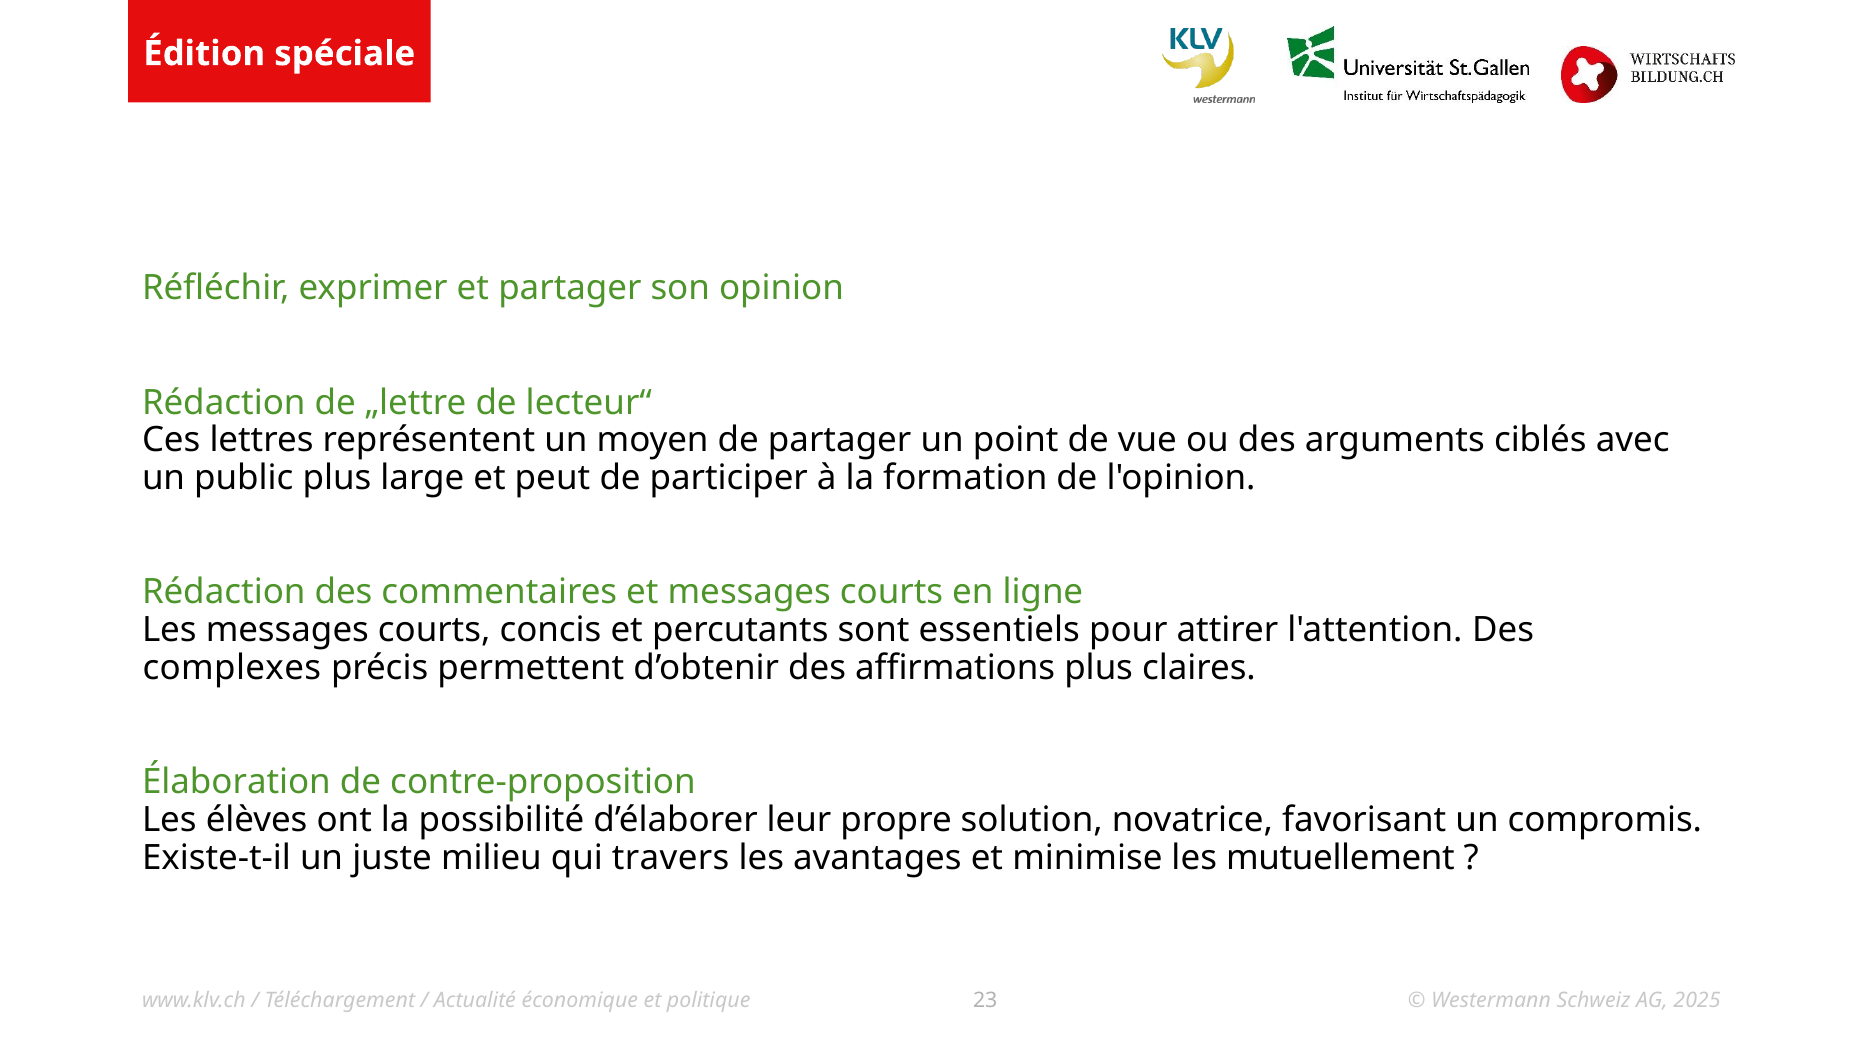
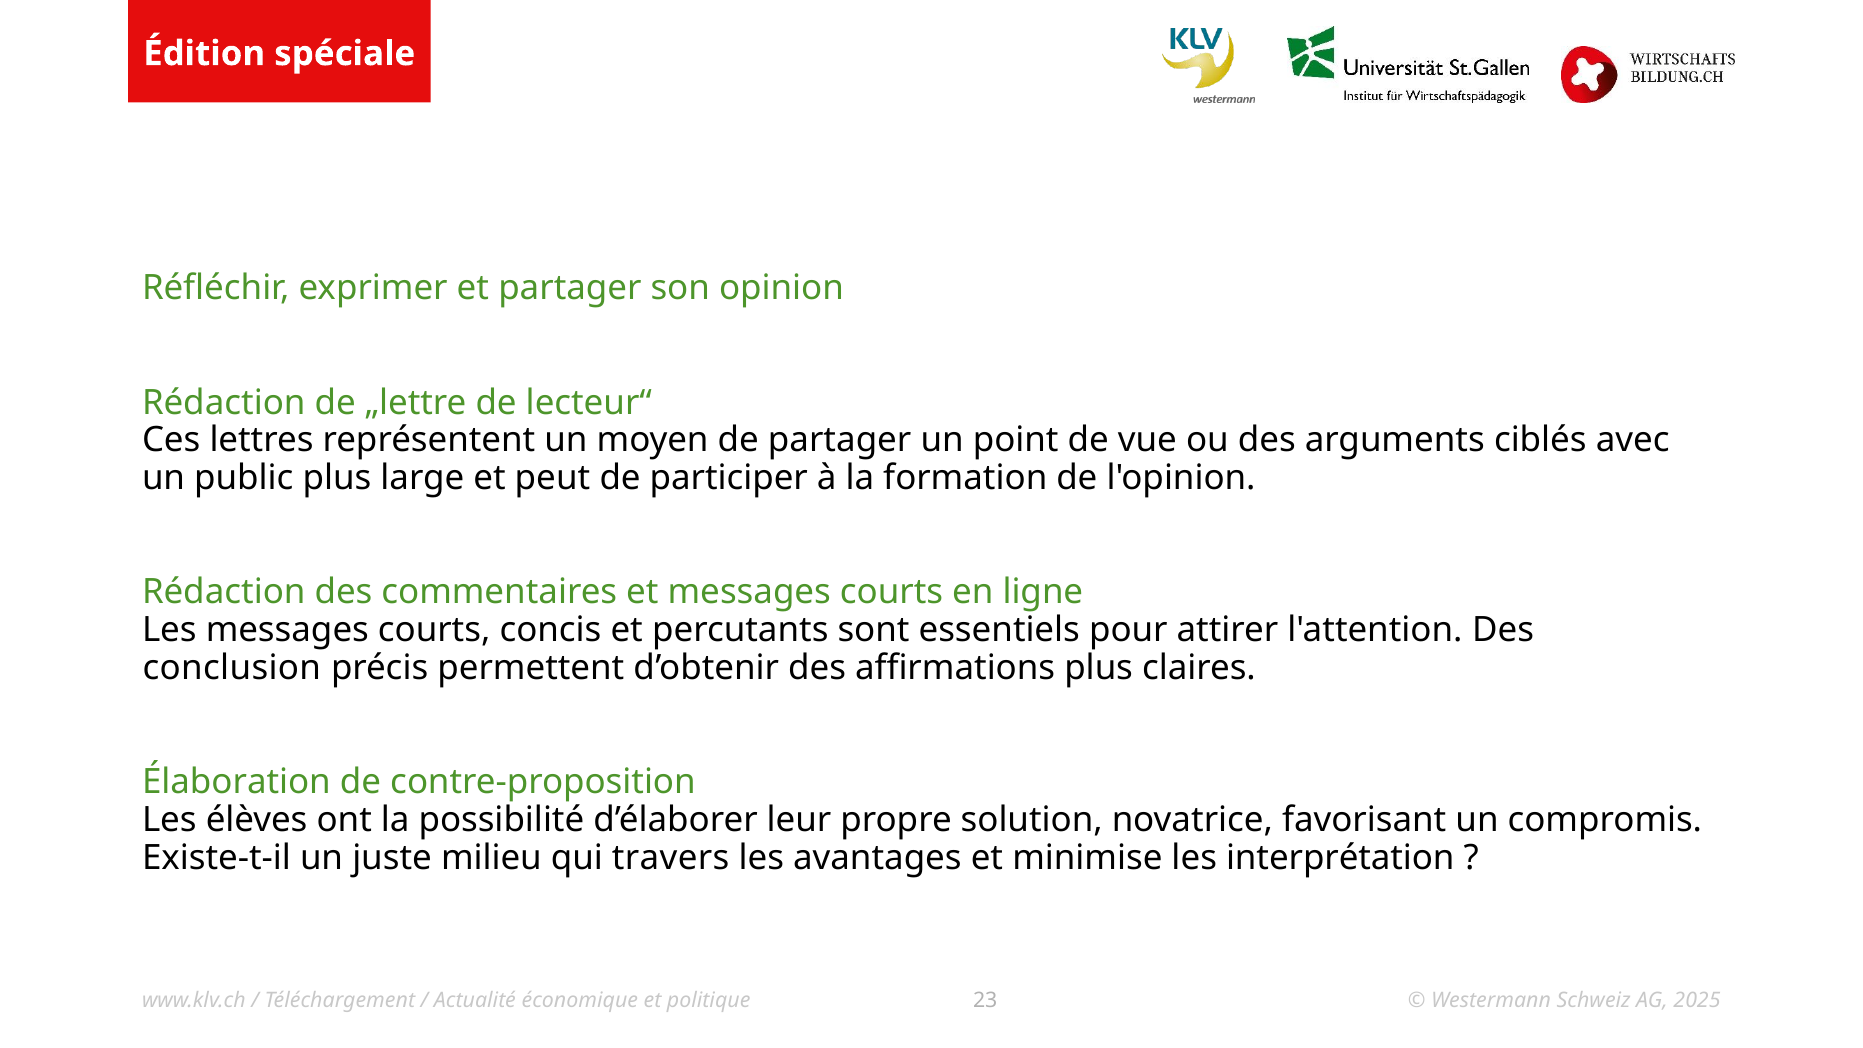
complexes: complexes -> conclusion
mutuellement: mutuellement -> interprétation
